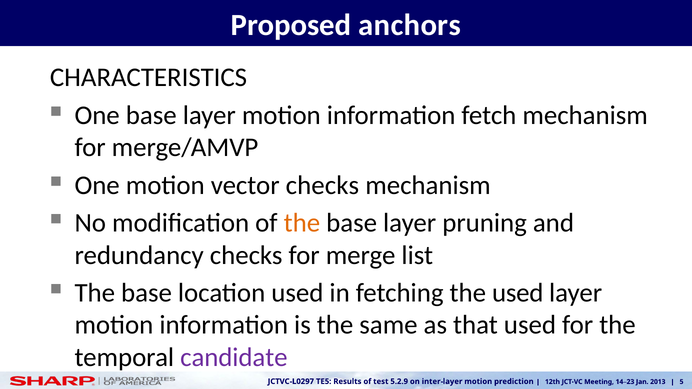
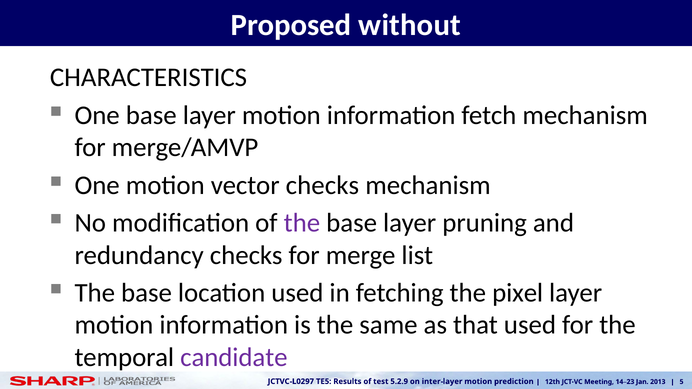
anchors: anchors -> without
the at (302, 223) colour: orange -> purple
the used: used -> pixel
